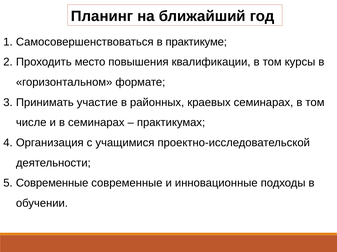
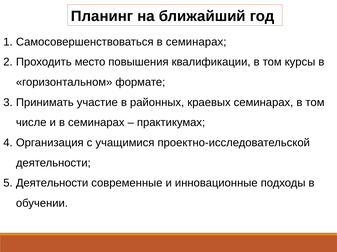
Самосовершенствоваться в практикуме: практикуме -> семинарах
Современные at (52, 184): Современные -> Деятельности
